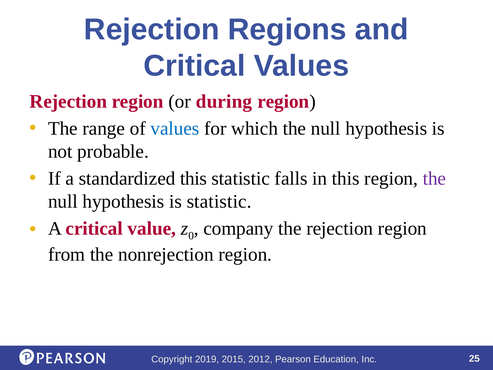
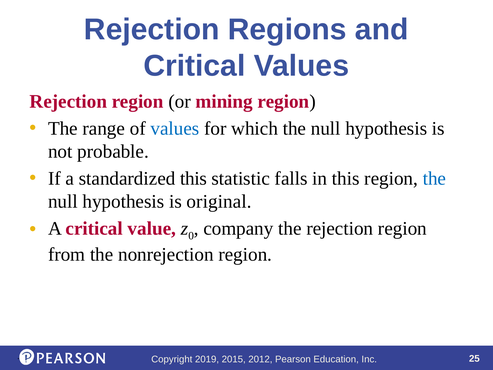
during: during -> mining
the at (434, 178) colour: purple -> blue
is statistic: statistic -> original
